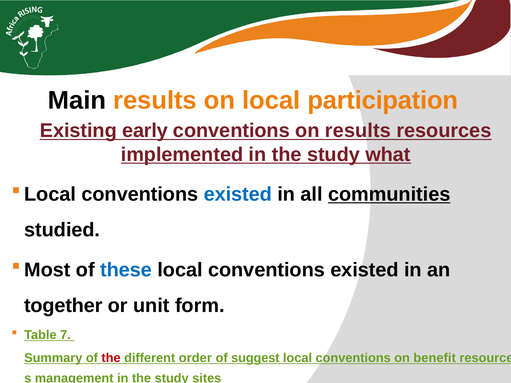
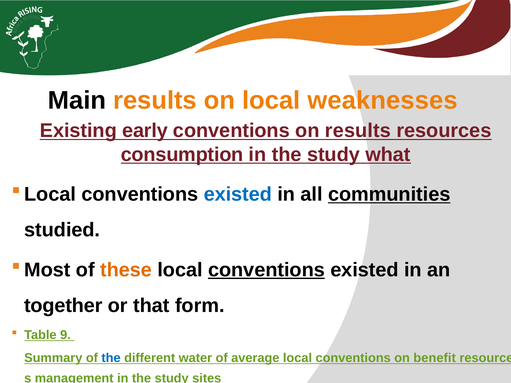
participation: participation -> weaknesses
implemented: implemented -> consumption
these colour: blue -> orange
conventions at (266, 270) underline: none -> present
unit: unit -> that
7: 7 -> 9
the at (111, 358) colour: red -> blue
order: order -> water
suggest: suggest -> average
